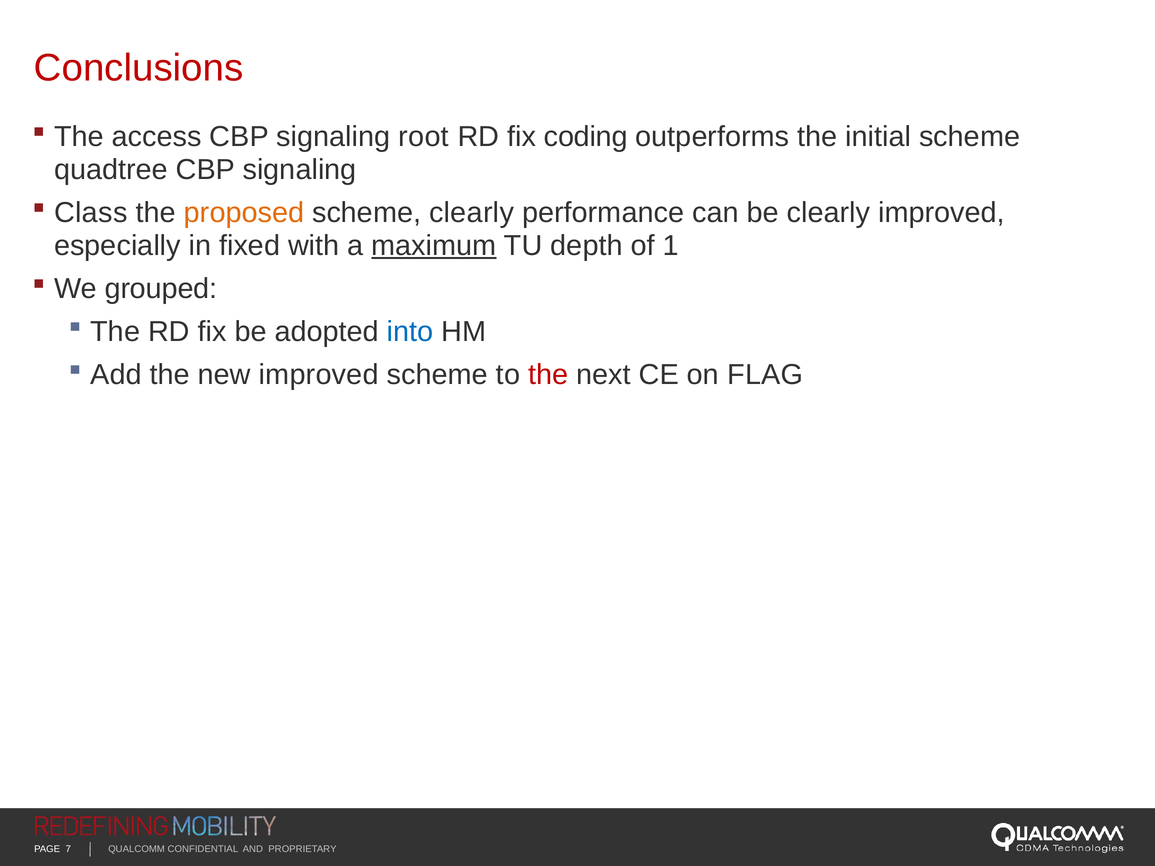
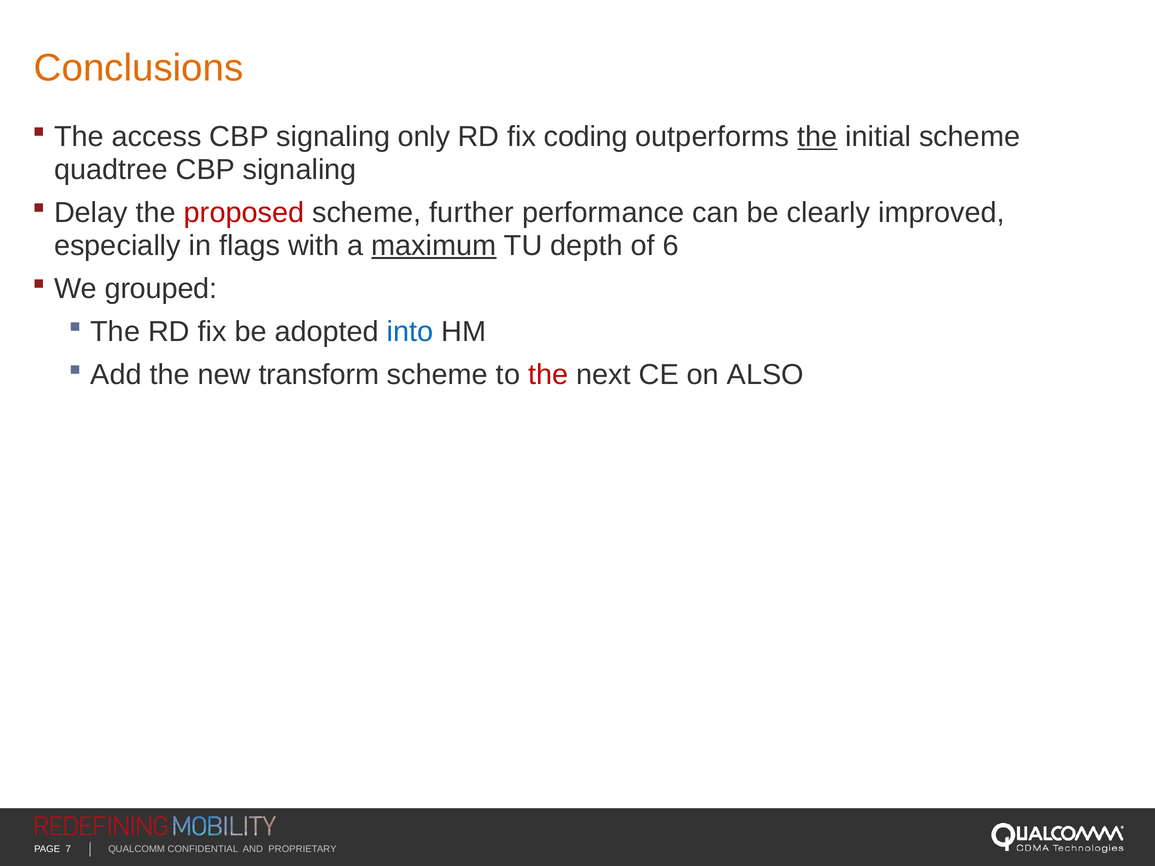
Conclusions colour: red -> orange
root: root -> only
the at (817, 137) underline: none -> present
Class: Class -> Delay
proposed colour: orange -> red
scheme clearly: clearly -> further
fixed: fixed -> flags
1: 1 -> 6
new improved: improved -> transform
FLAG: FLAG -> ALSO
